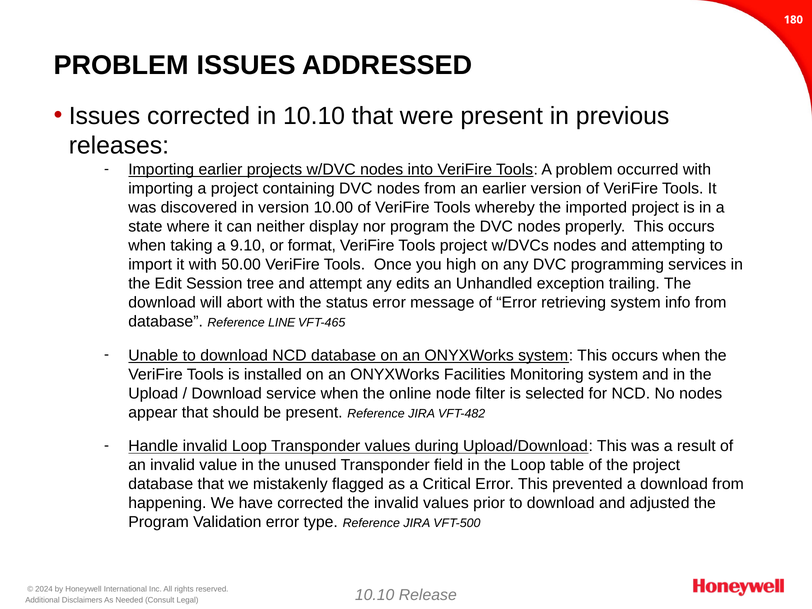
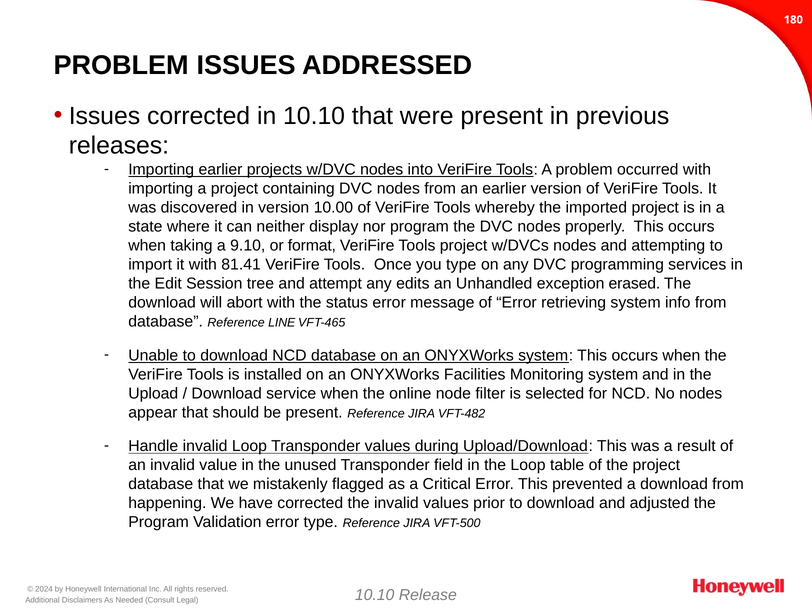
50.00: 50.00 -> 81.41
you high: high -> type
trailing: trailing -> erased
